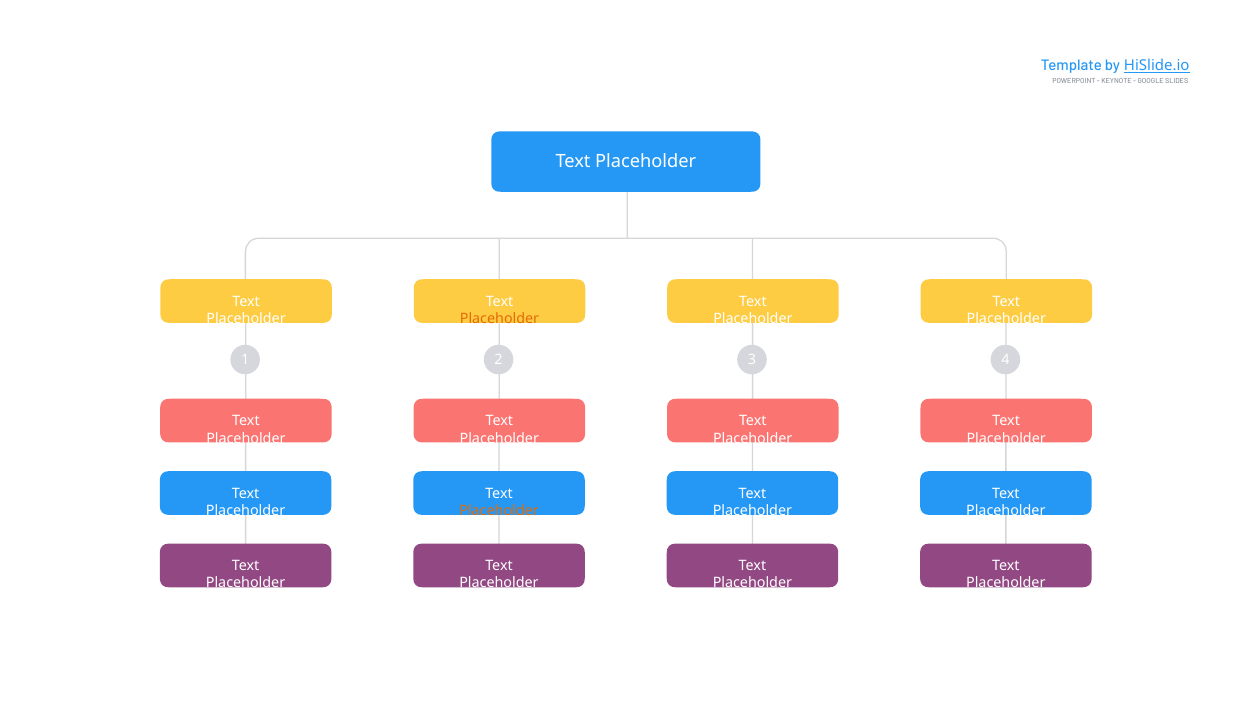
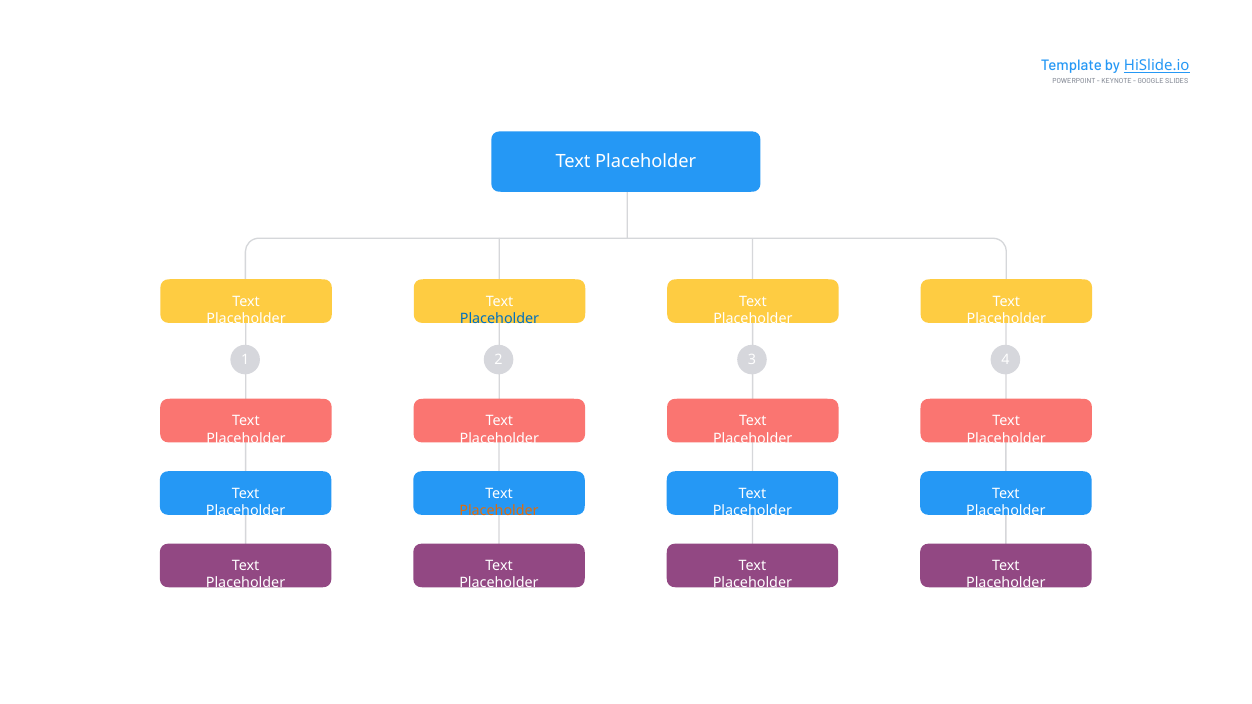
Placeholder at (499, 319) colour: orange -> blue
